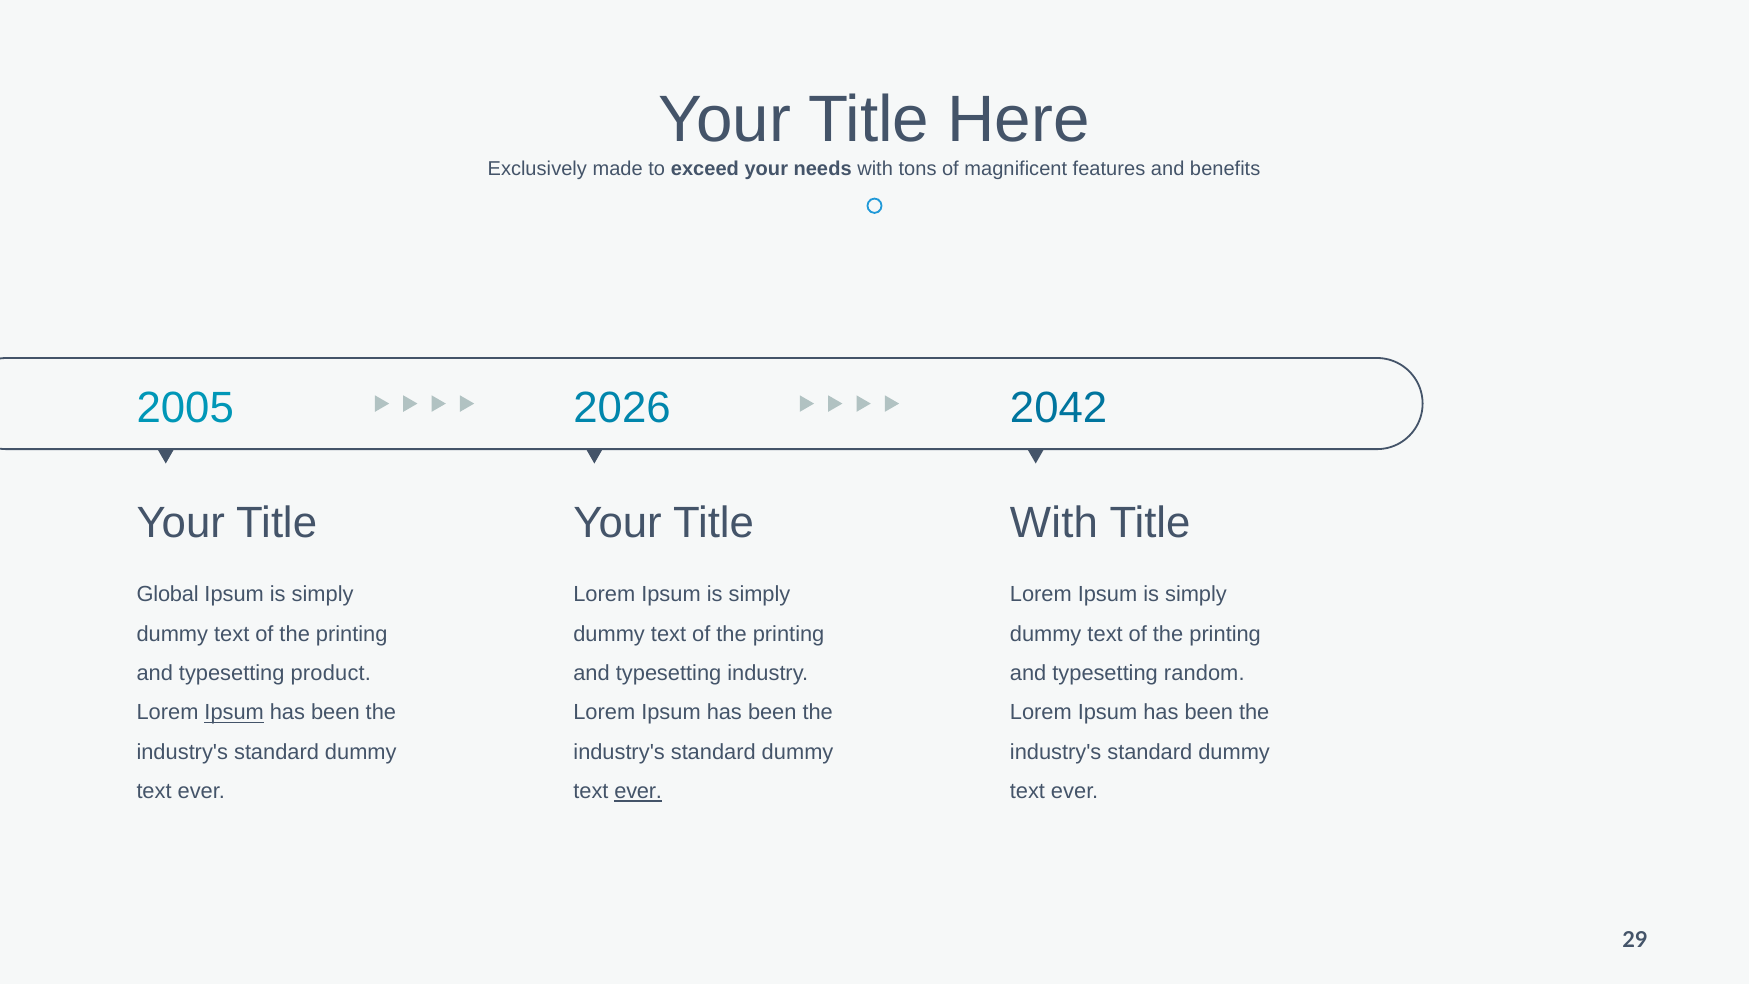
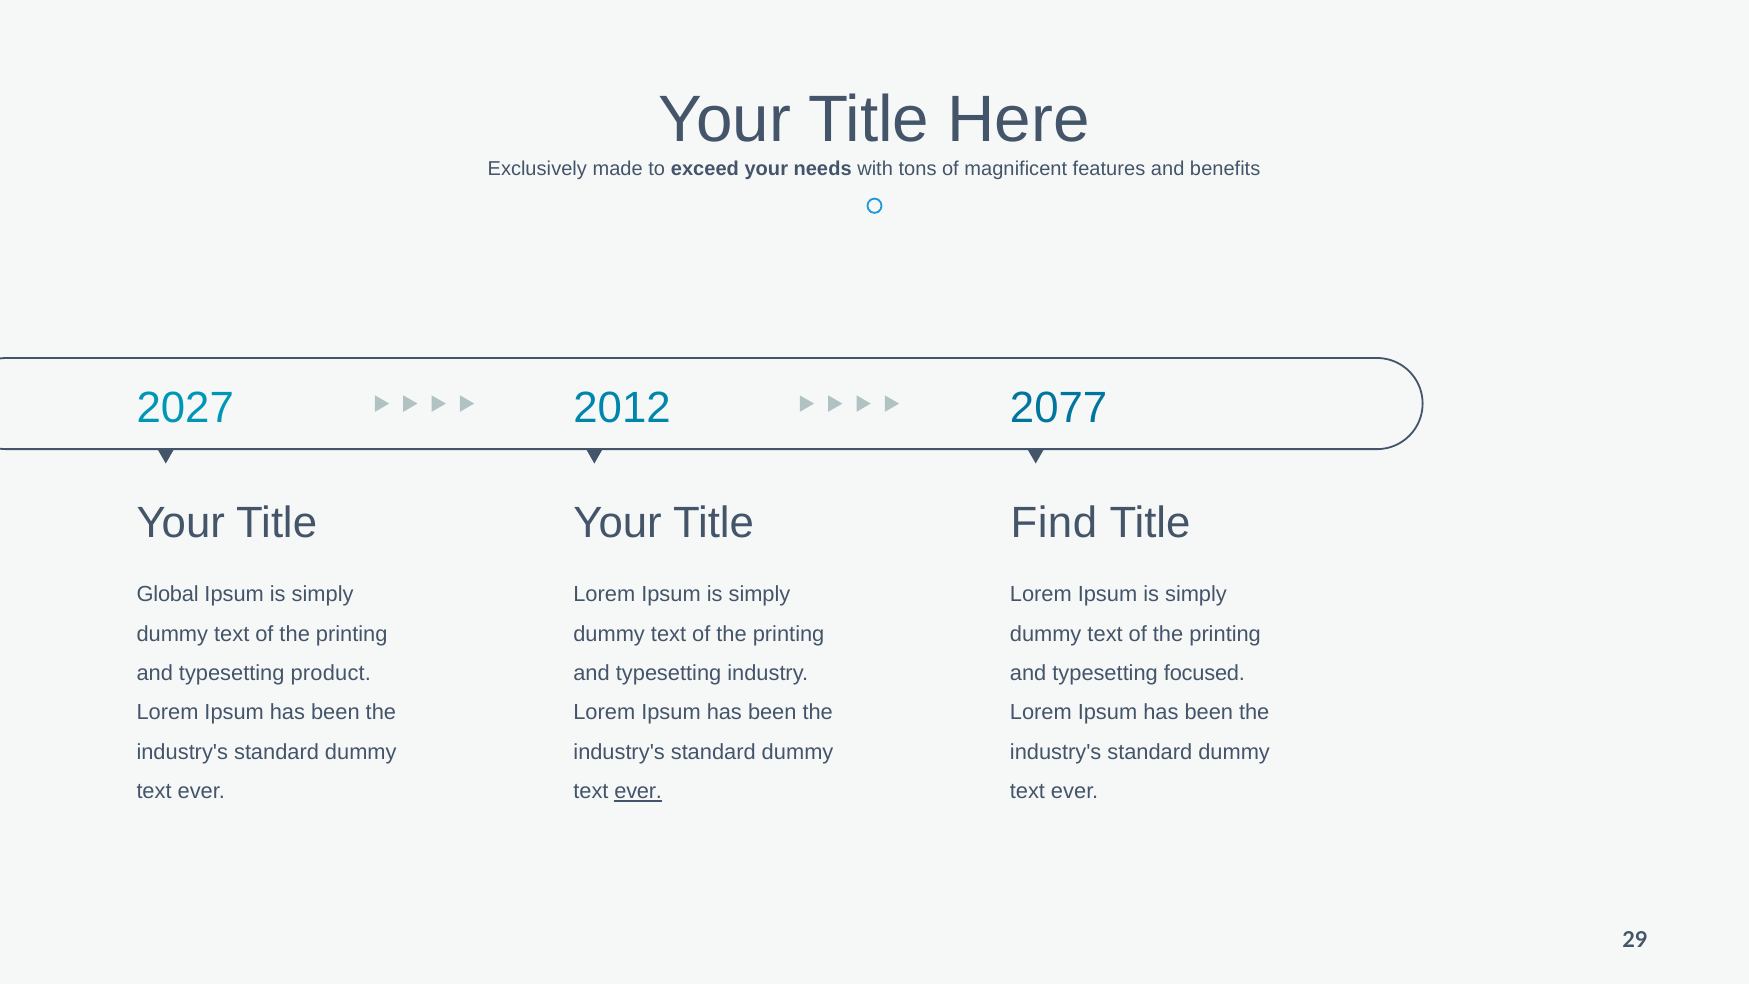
2005: 2005 -> 2027
2026: 2026 -> 2012
2042: 2042 -> 2077
With at (1054, 523): With -> Find
random: random -> focused
Ipsum at (234, 713) underline: present -> none
